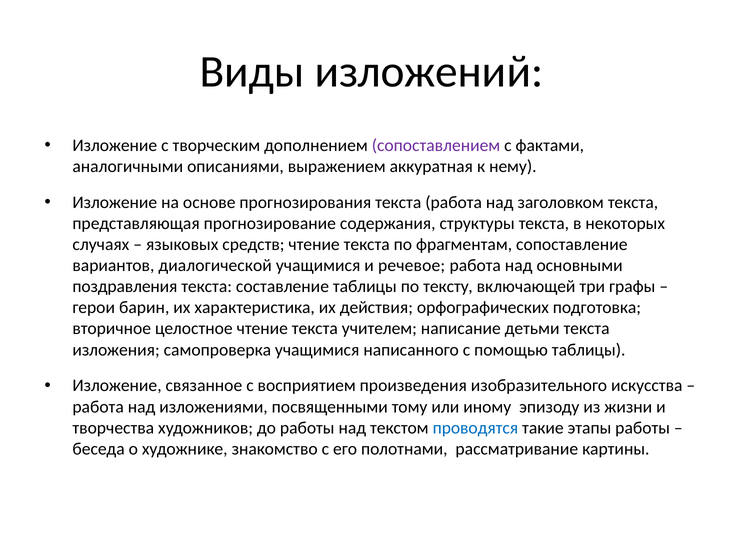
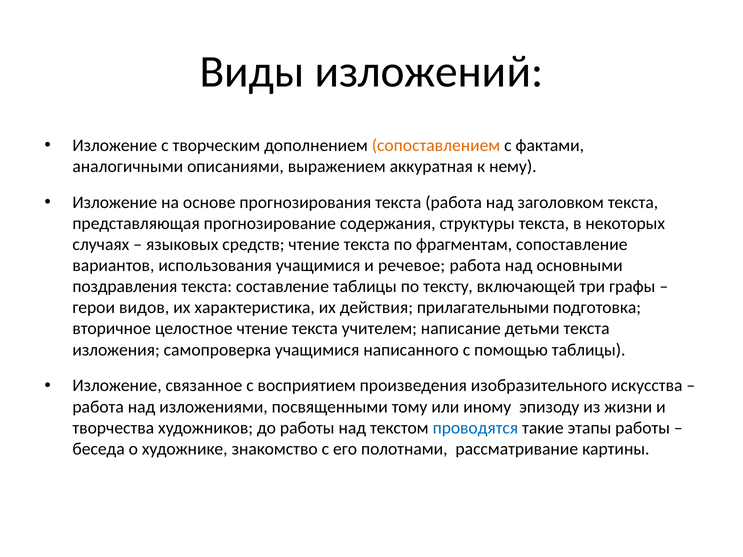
сопоставлением colour: purple -> orange
диалогической: диалогической -> использования
барин: барин -> видов
орфографических: орфографических -> прилагательными
